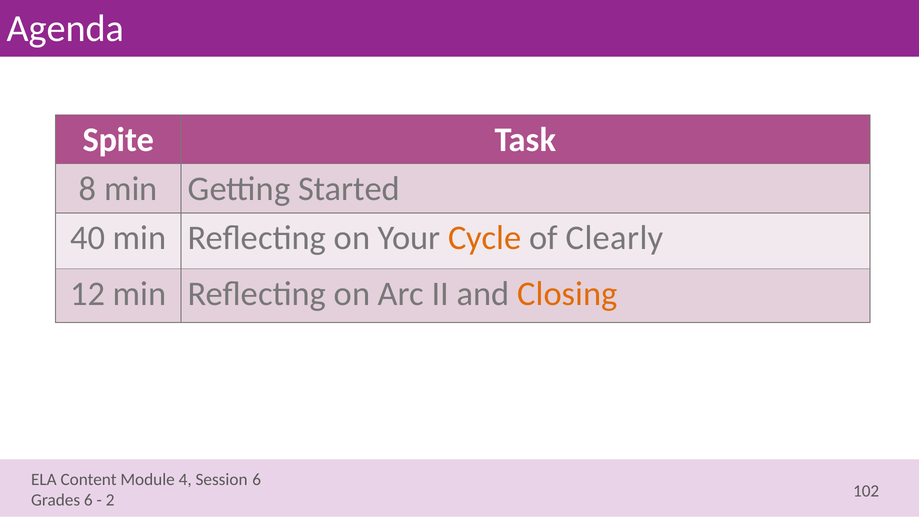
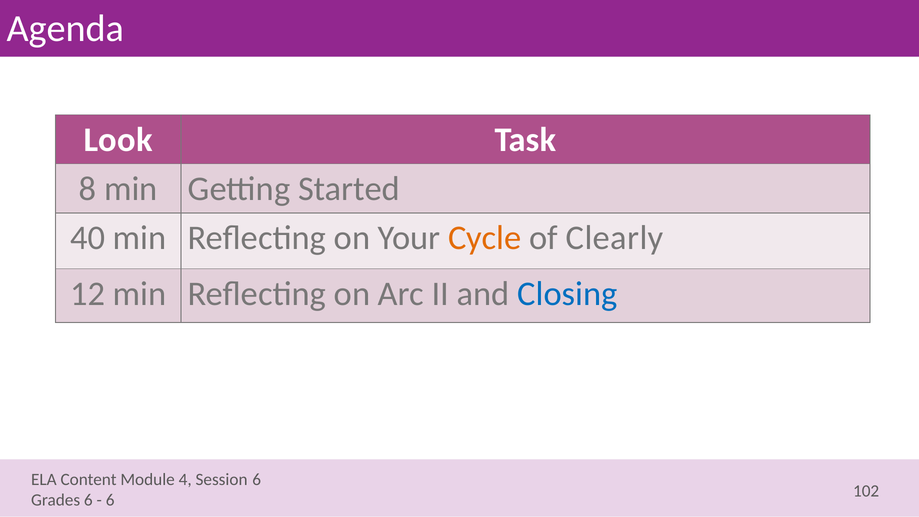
Spite: Spite -> Look
Closing colour: orange -> blue
2 at (110, 500): 2 -> 6
